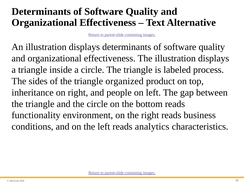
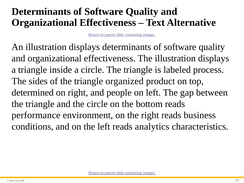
inheritance: inheritance -> determined
functionality: functionality -> performance
